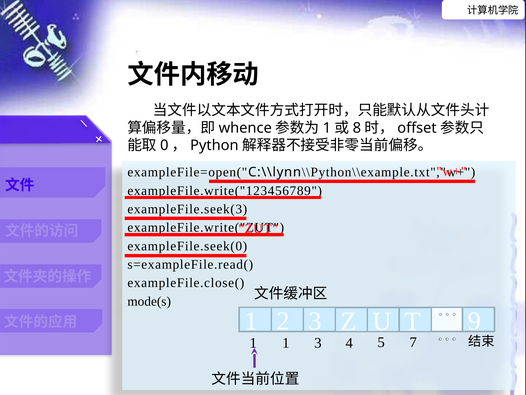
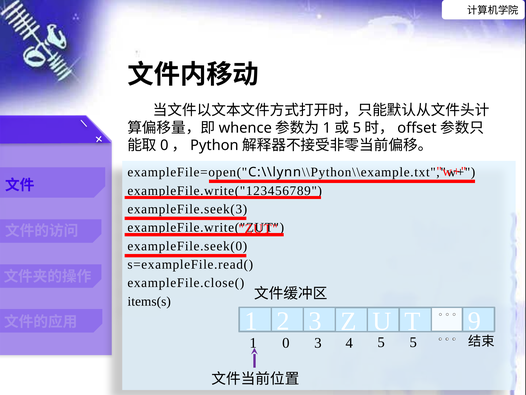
8 at (357, 128): 8 -> 5
mode(s: mode(s -> items(s
1 at (286, 343): 1 -> 0
5 7: 7 -> 5
